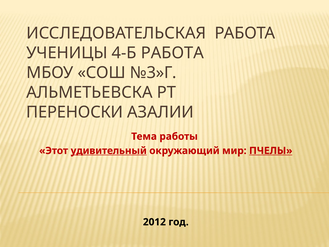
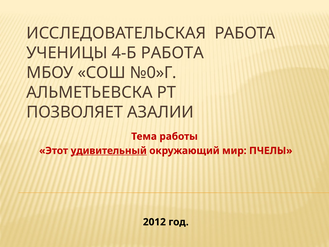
№3»Г: №3»Г -> №0»Г
ПЕРЕНОСКИ: ПЕРЕНОСКИ -> ПОЗВОЛЯЕТ
ПЧЕЛЫ underline: present -> none
